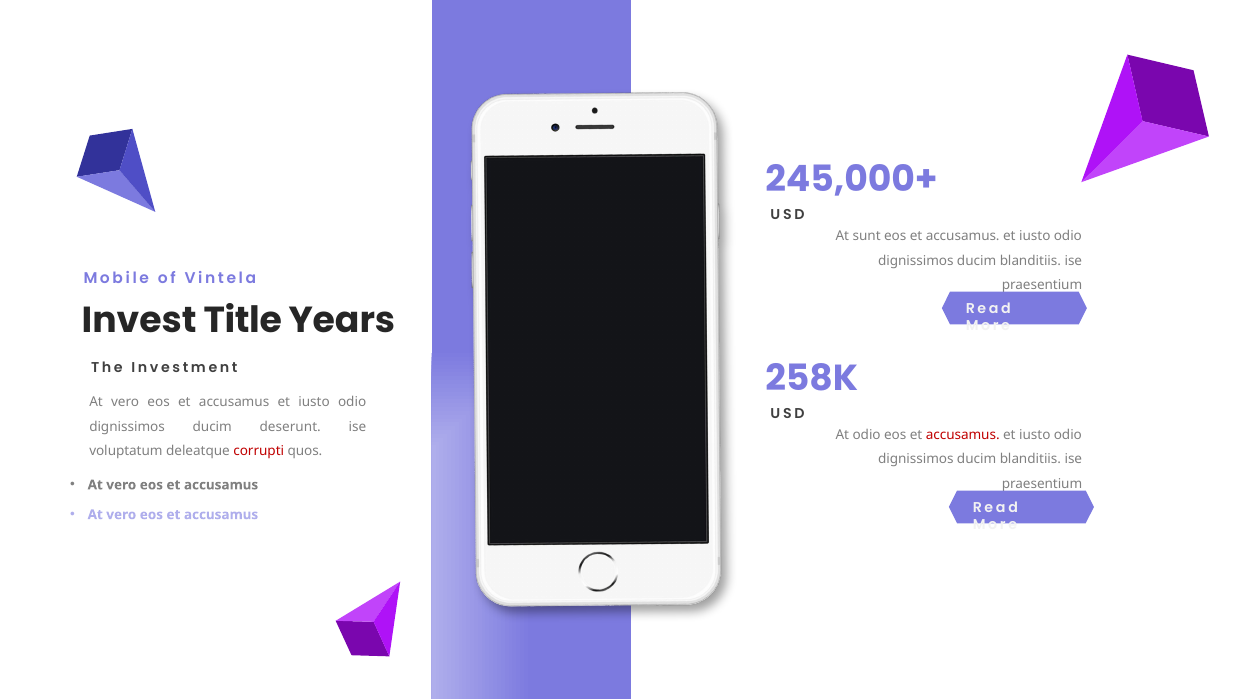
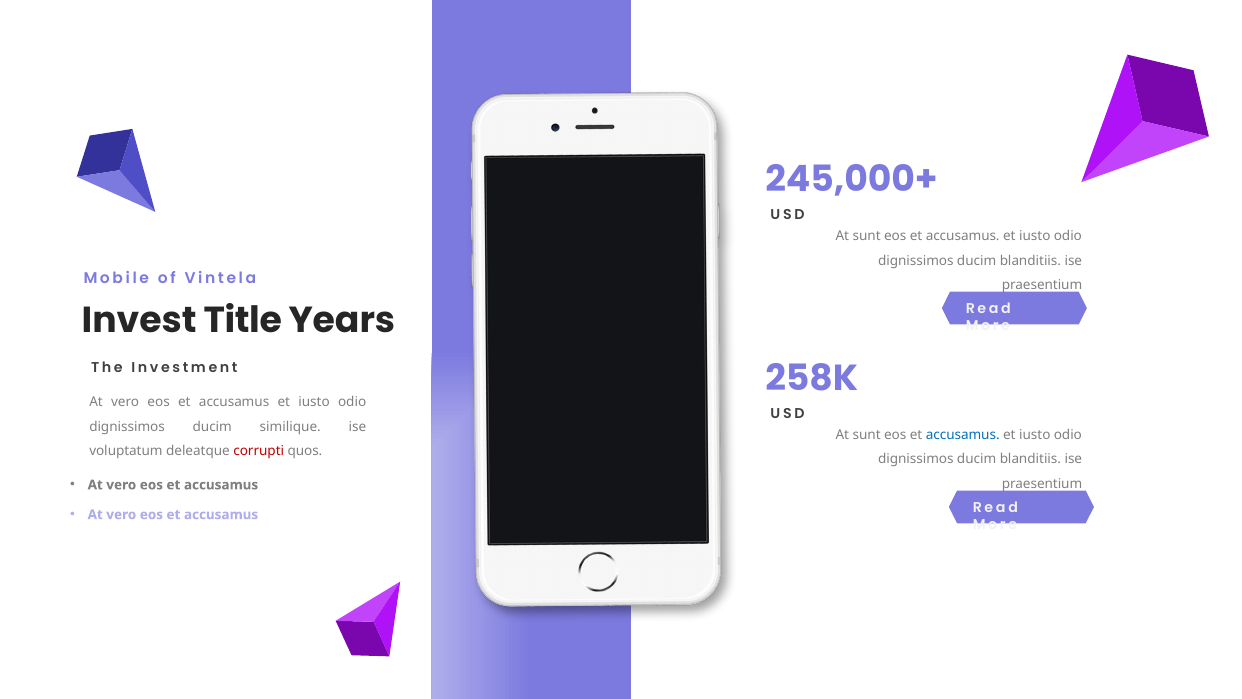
deserunt: deserunt -> similique
odio at (867, 435): odio -> sunt
accusamus at (963, 435) colour: red -> blue
